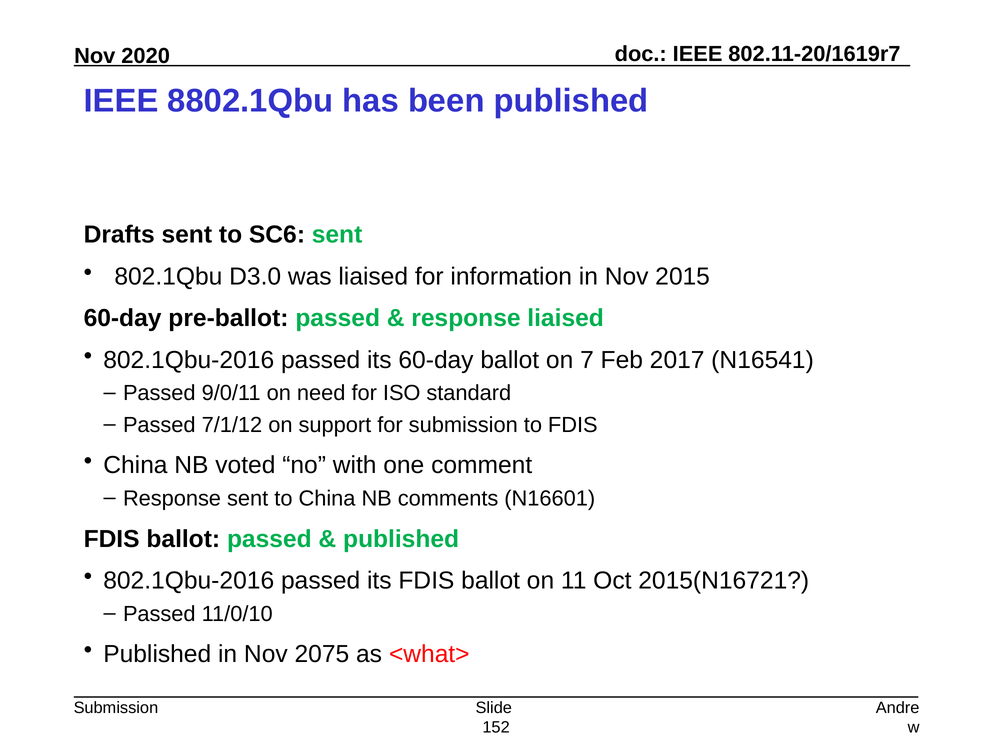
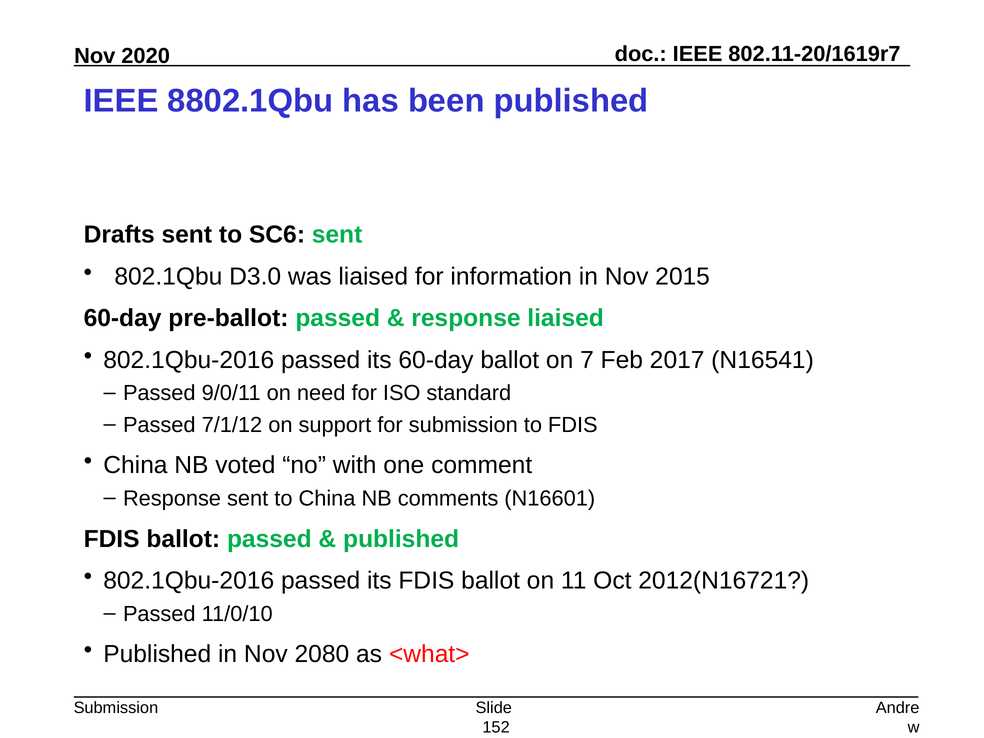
2015(N16721: 2015(N16721 -> 2012(N16721
2075: 2075 -> 2080
